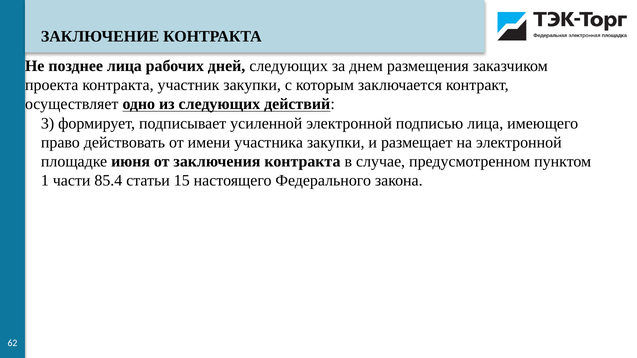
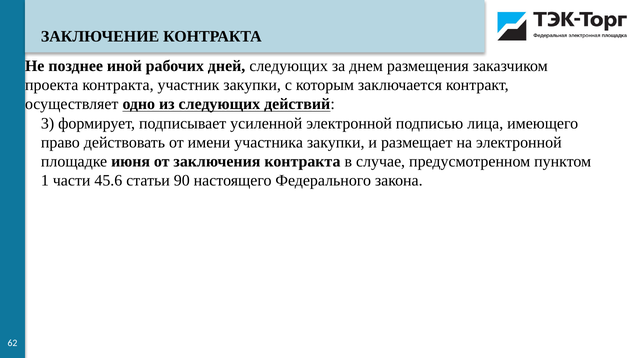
позднее лица: лица -> иной
85.4: 85.4 -> 45.6
15: 15 -> 90
